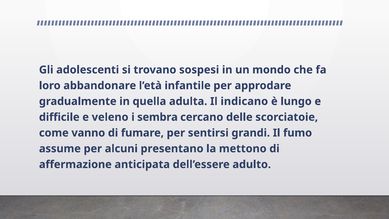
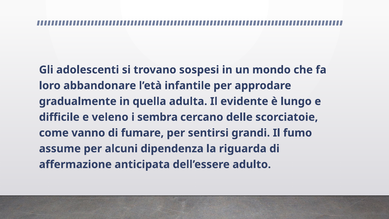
indicano: indicano -> evidente
presentano: presentano -> dipendenza
mettono: mettono -> riguarda
